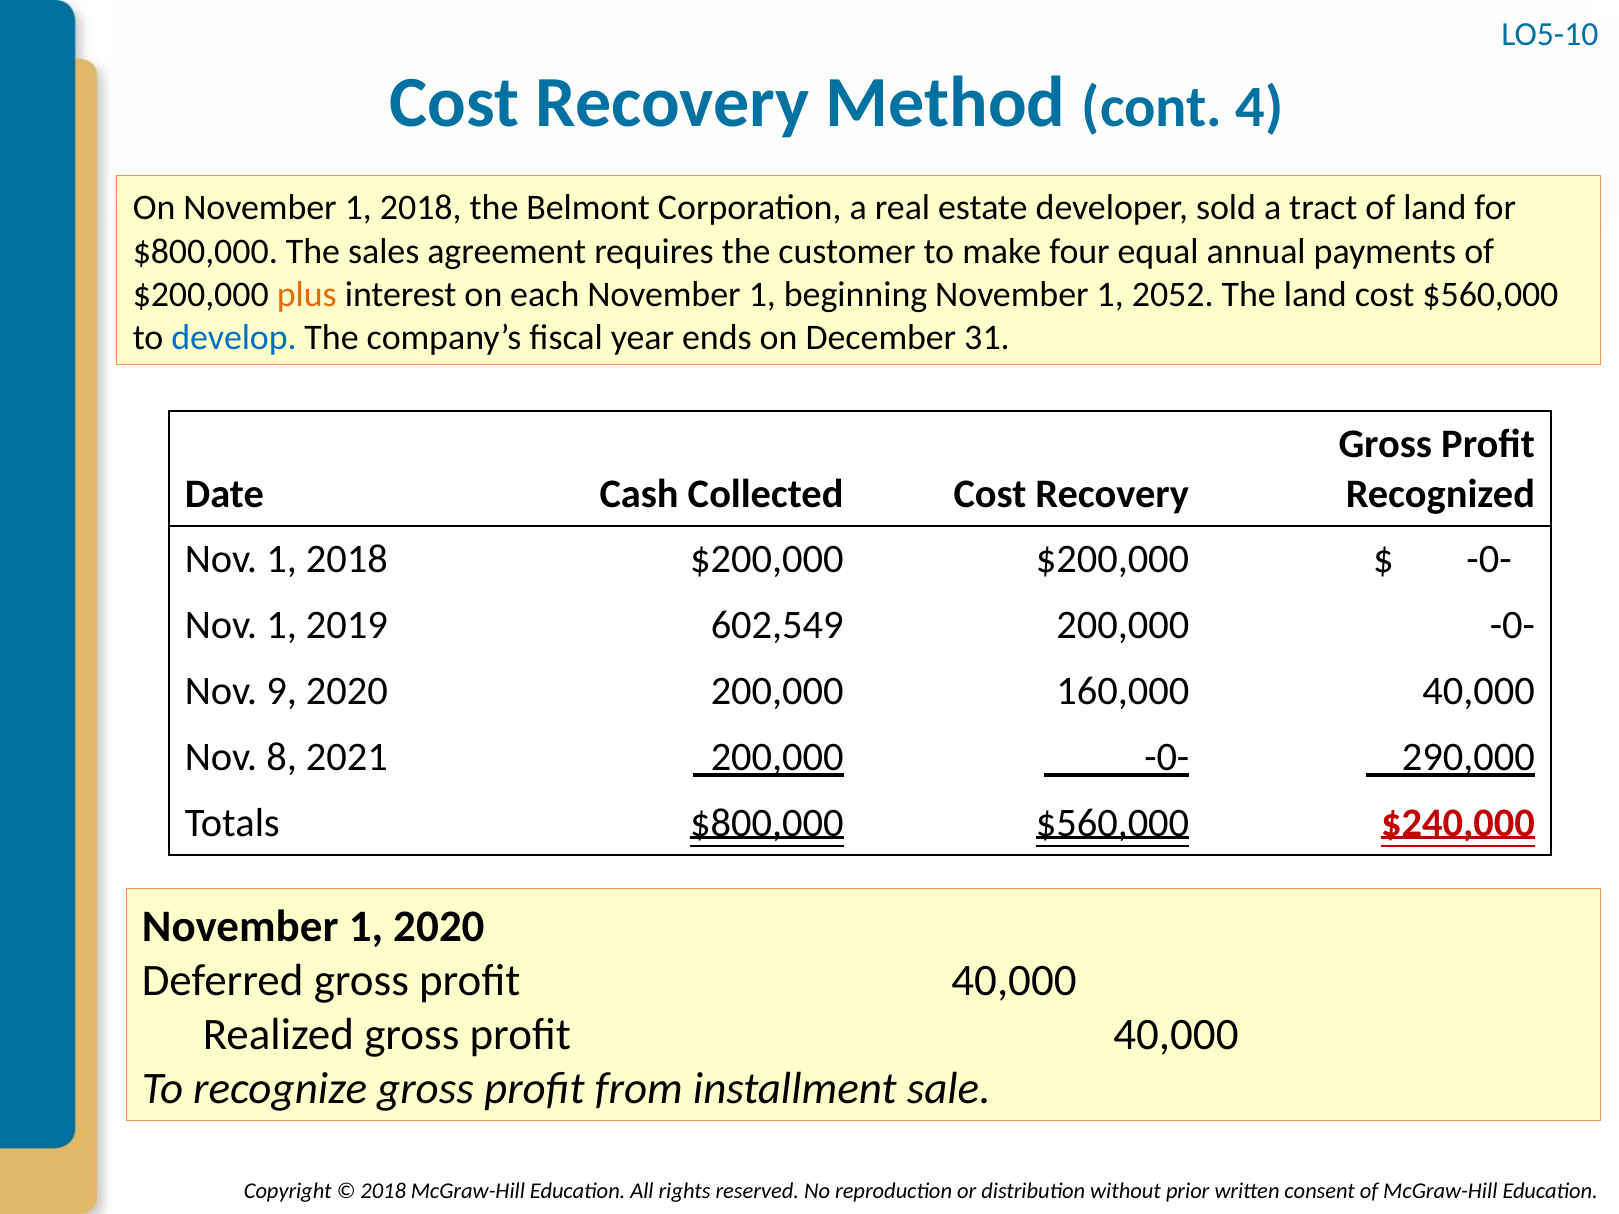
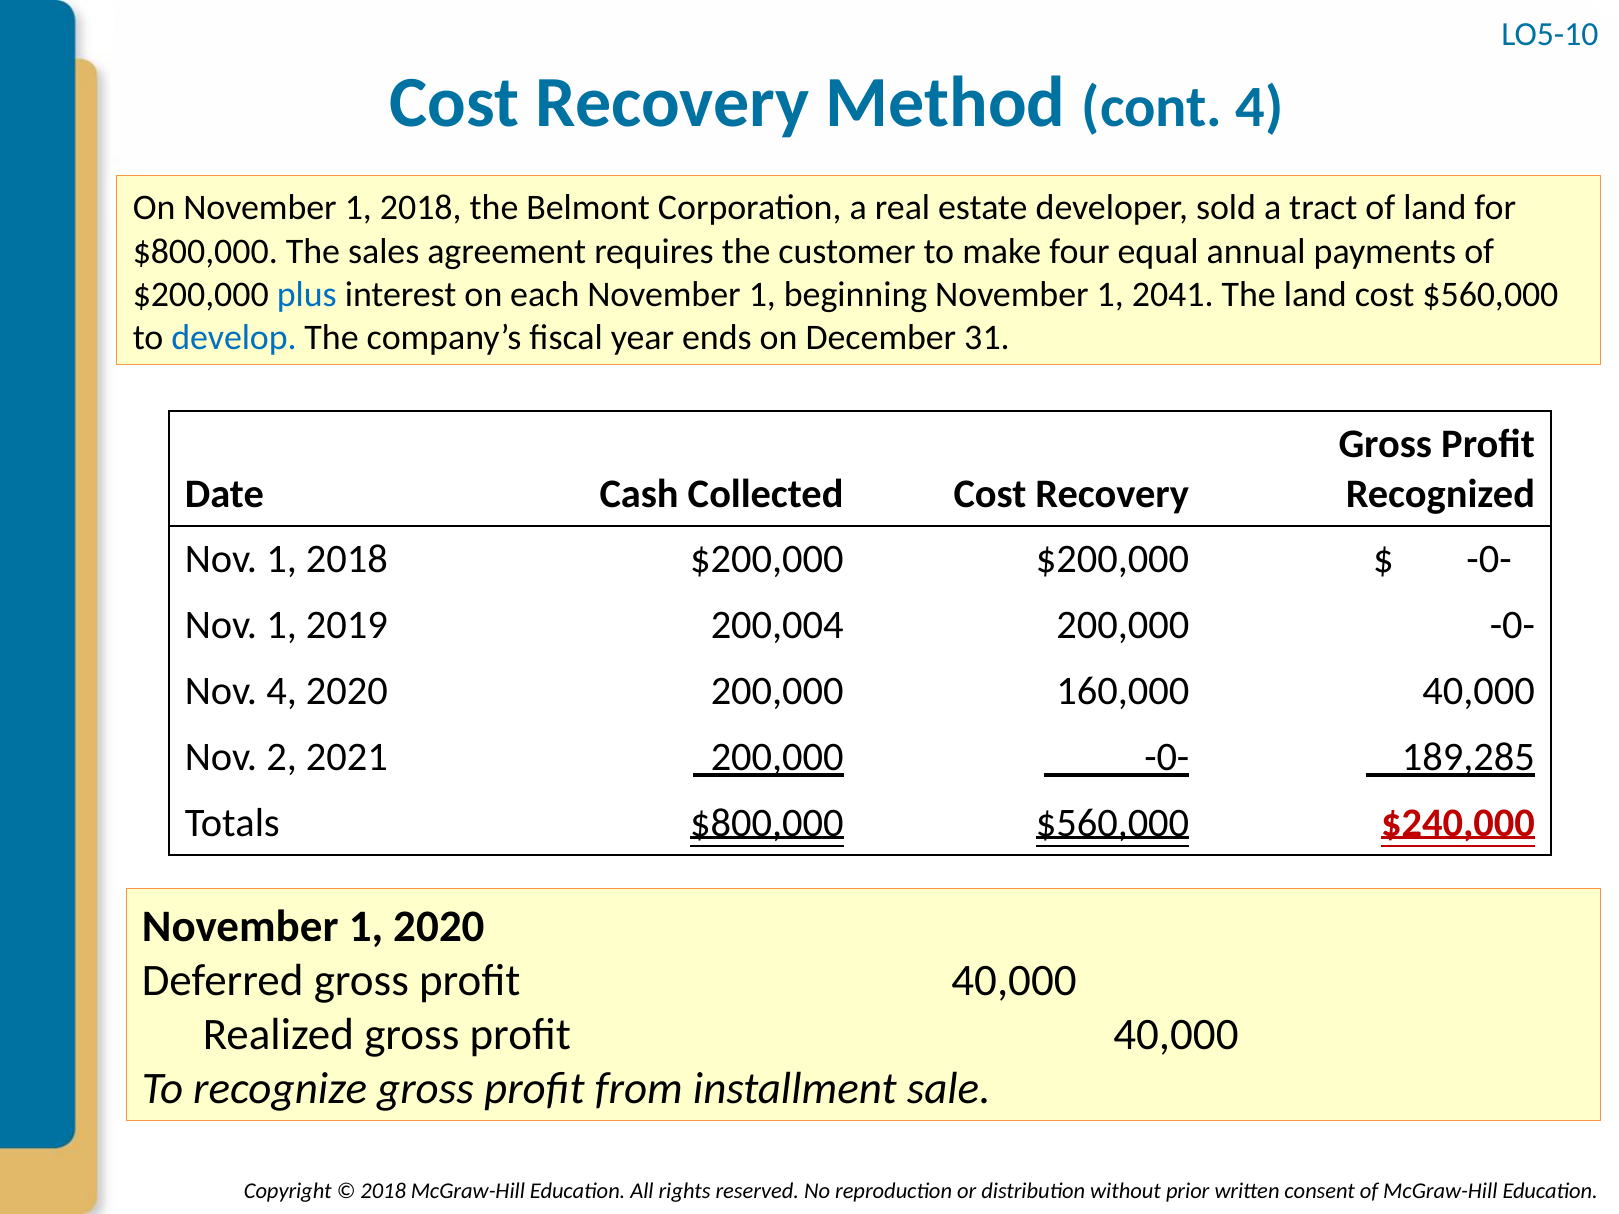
plus colour: orange -> blue
2052: 2052 -> 2041
602,549: 602,549 -> 200,004
Nov 9: 9 -> 4
8: 8 -> 2
290,000: 290,000 -> 189,285
